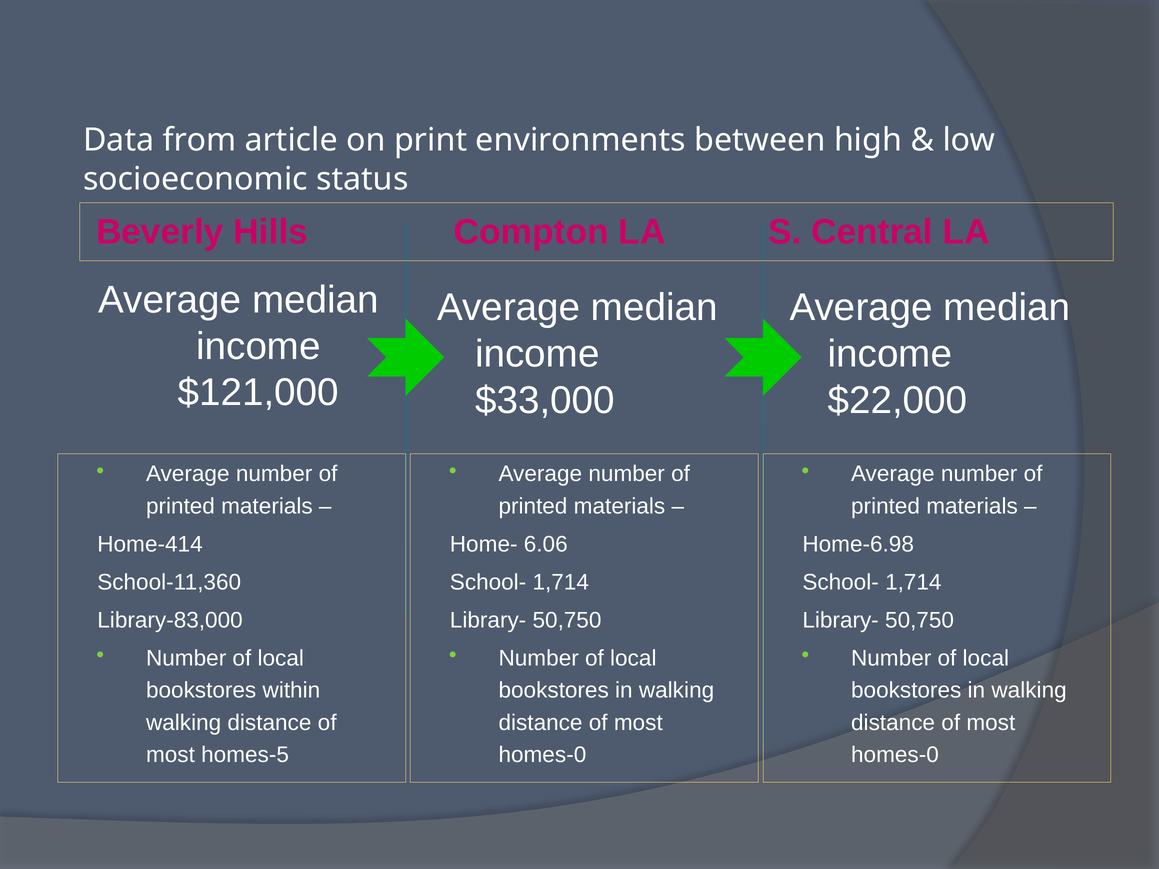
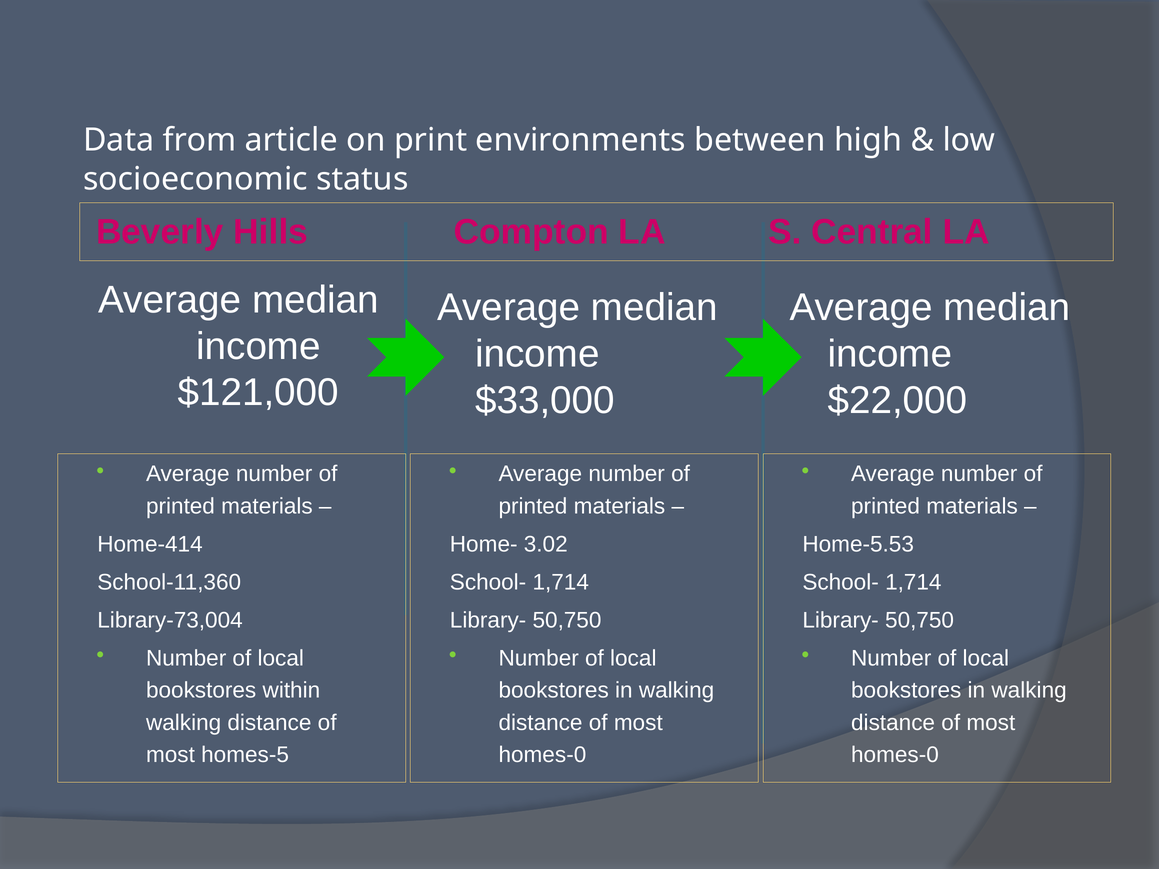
6.06: 6.06 -> 3.02
Home-6.98: Home-6.98 -> Home-5.53
Library-83,000: Library-83,000 -> Library-73,004
